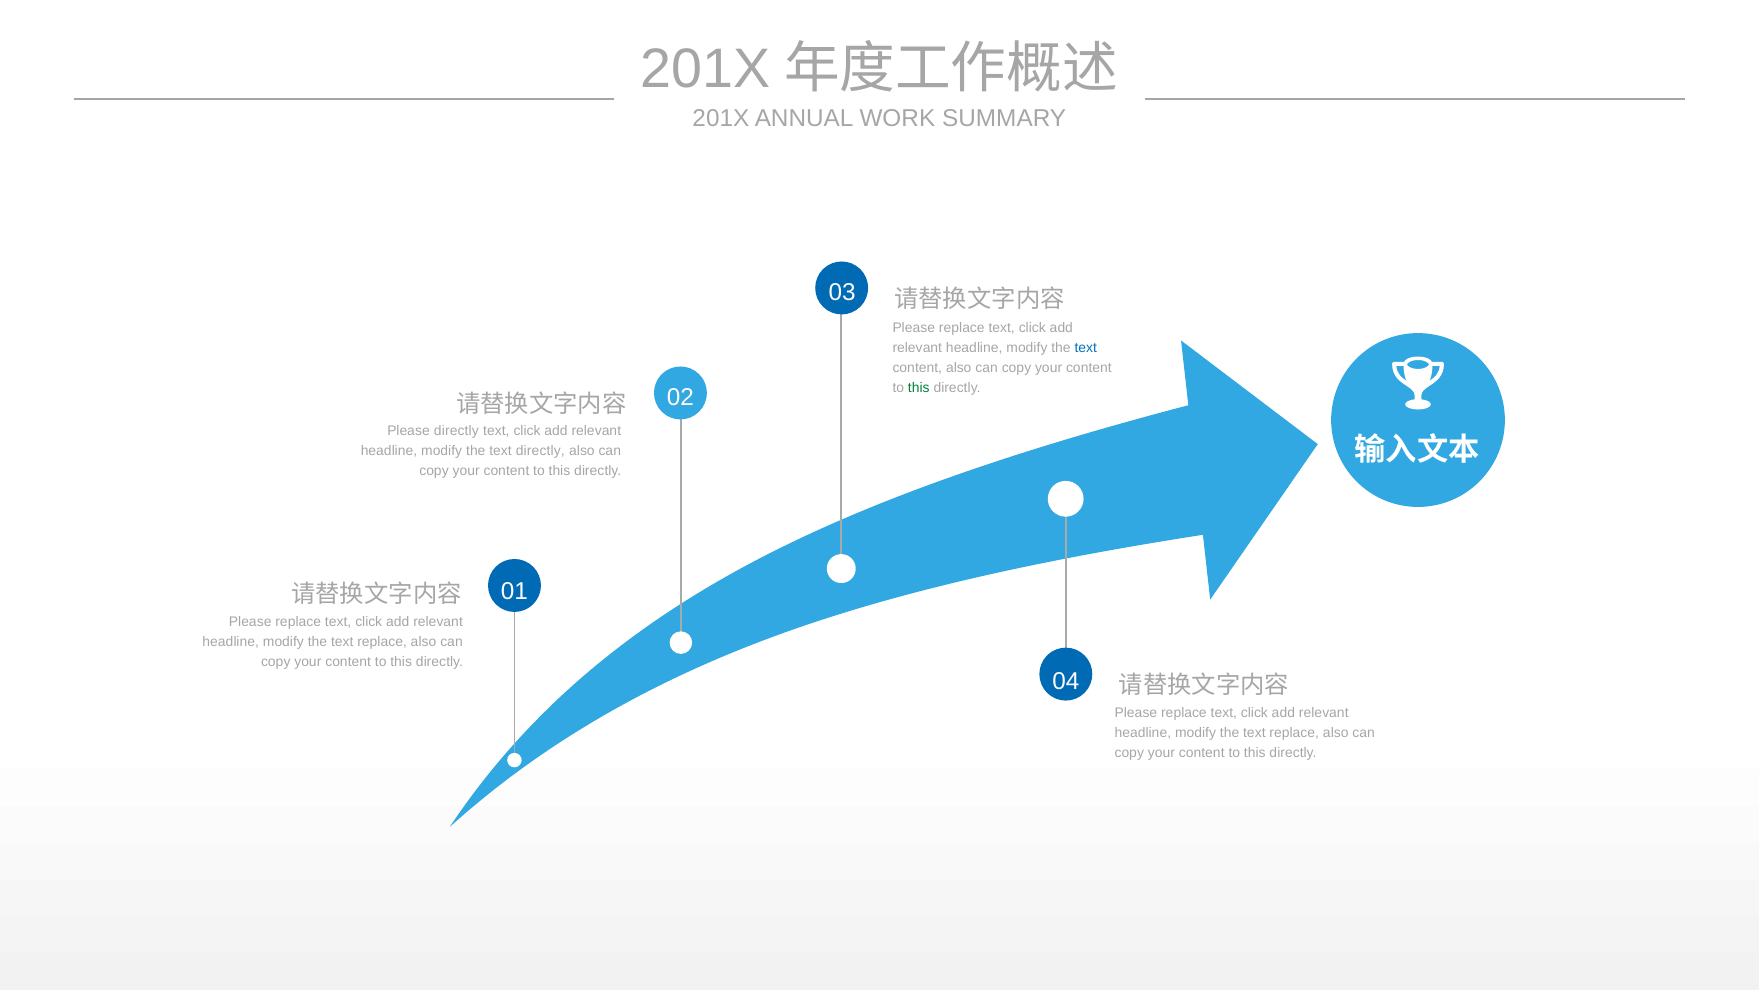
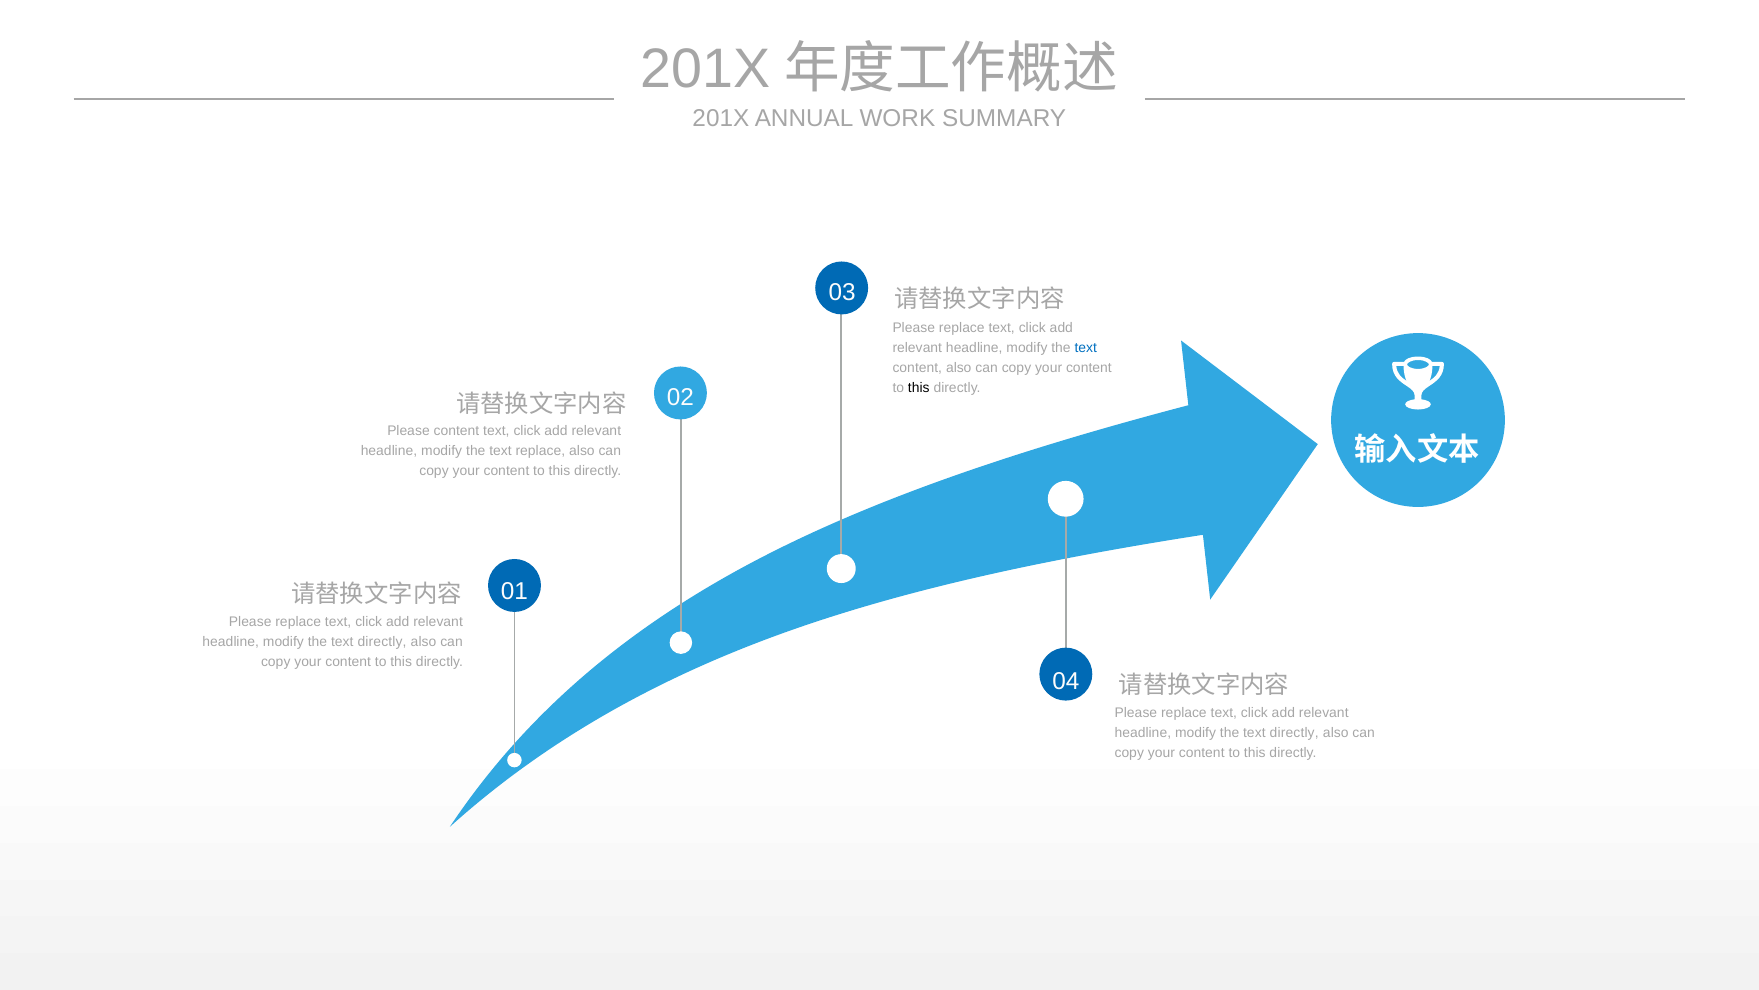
this at (919, 388) colour: green -> black
Please directly: directly -> content
text directly: directly -> replace
replace at (382, 642): replace -> directly
replace at (1294, 733): replace -> directly
